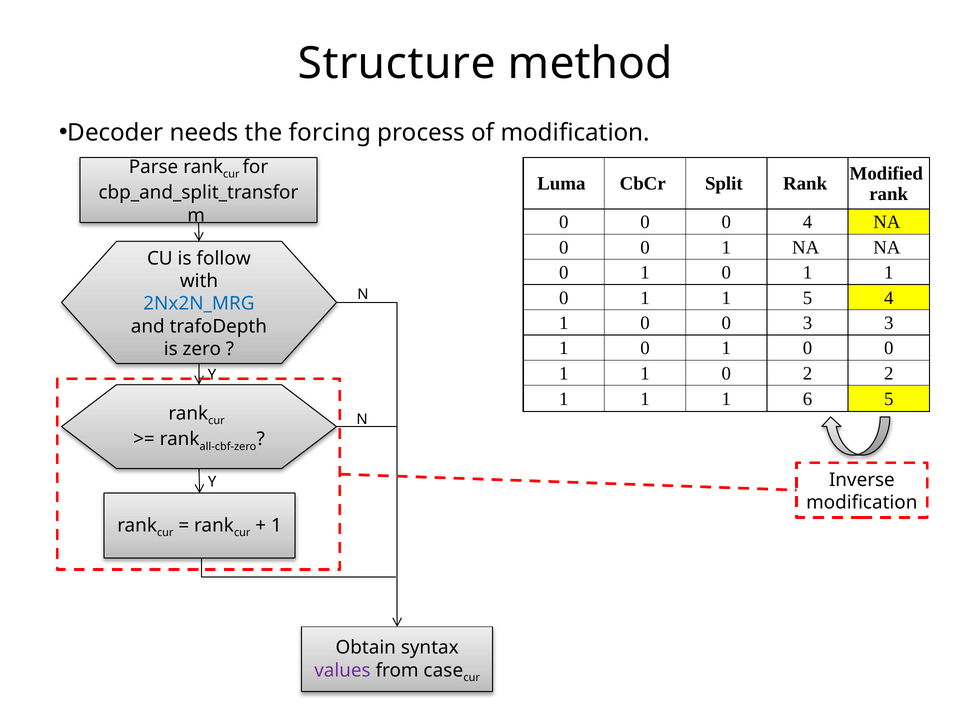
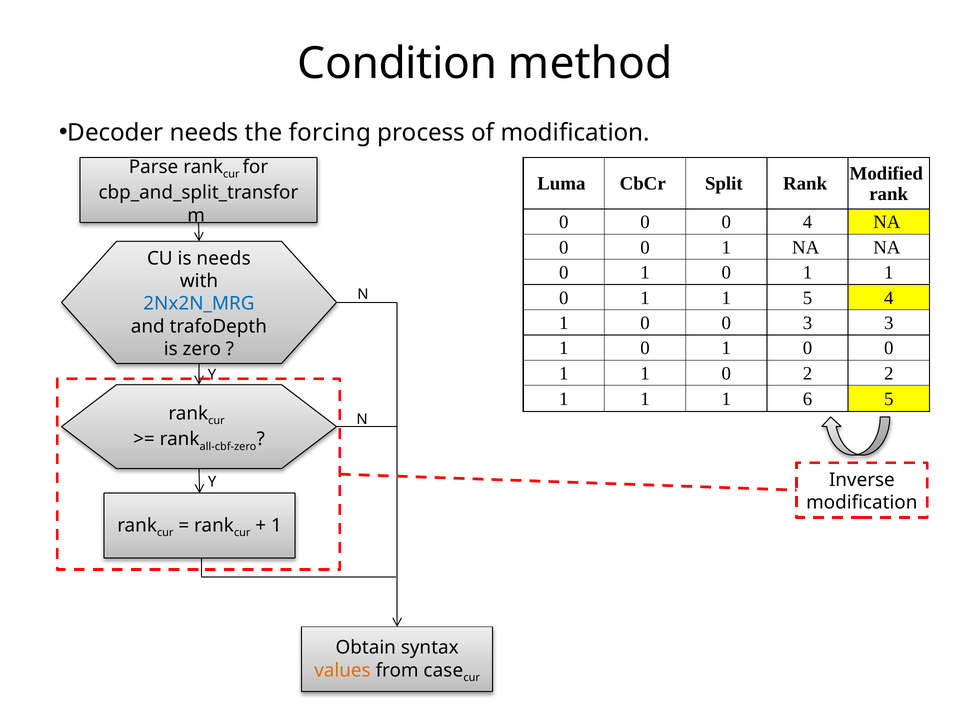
Structure: Structure -> Condition
is follow: follow -> needs
values colour: purple -> orange
